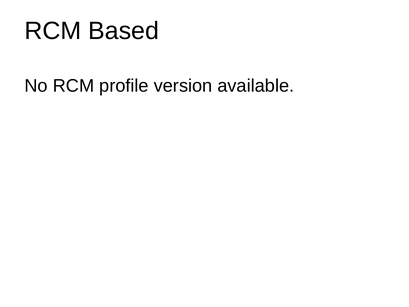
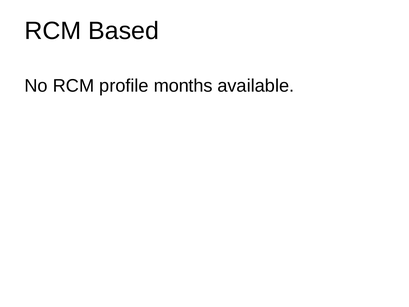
version: version -> months
